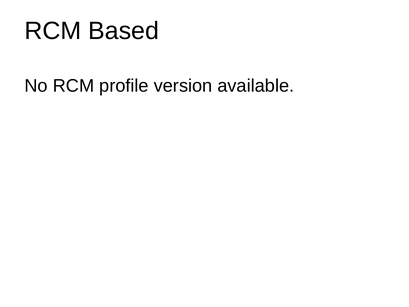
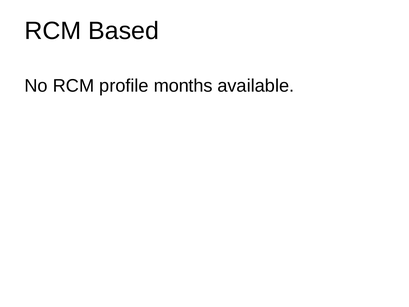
version: version -> months
